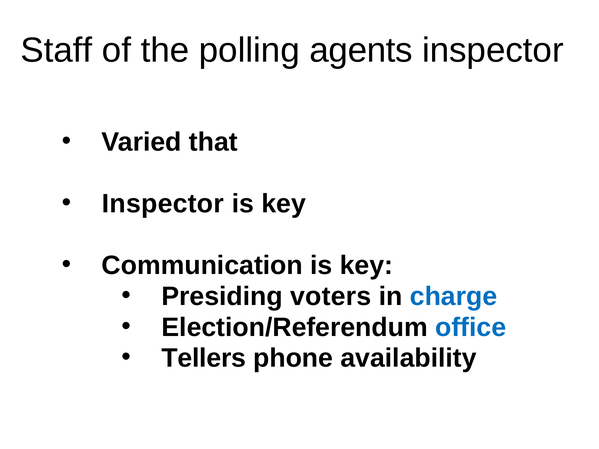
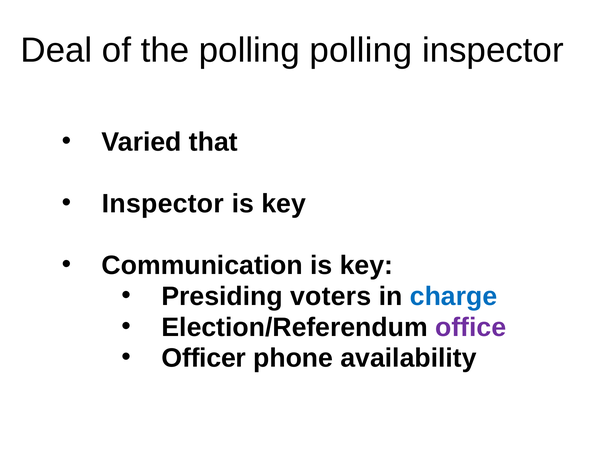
Staff: Staff -> Deal
polling agents: agents -> polling
office colour: blue -> purple
Tellers: Tellers -> Officer
